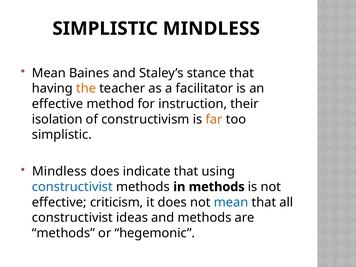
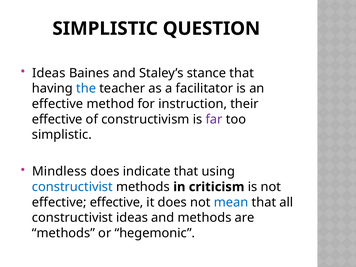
SIMPLISTIC MINDLESS: MINDLESS -> QUESTION
Mean at (49, 73): Mean -> Ideas
the colour: orange -> blue
isolation at (57, 119): isolation -> effective
far colour: orange -> purple
in methods: methods -> criticism
effective criticism: criticism -> effective
